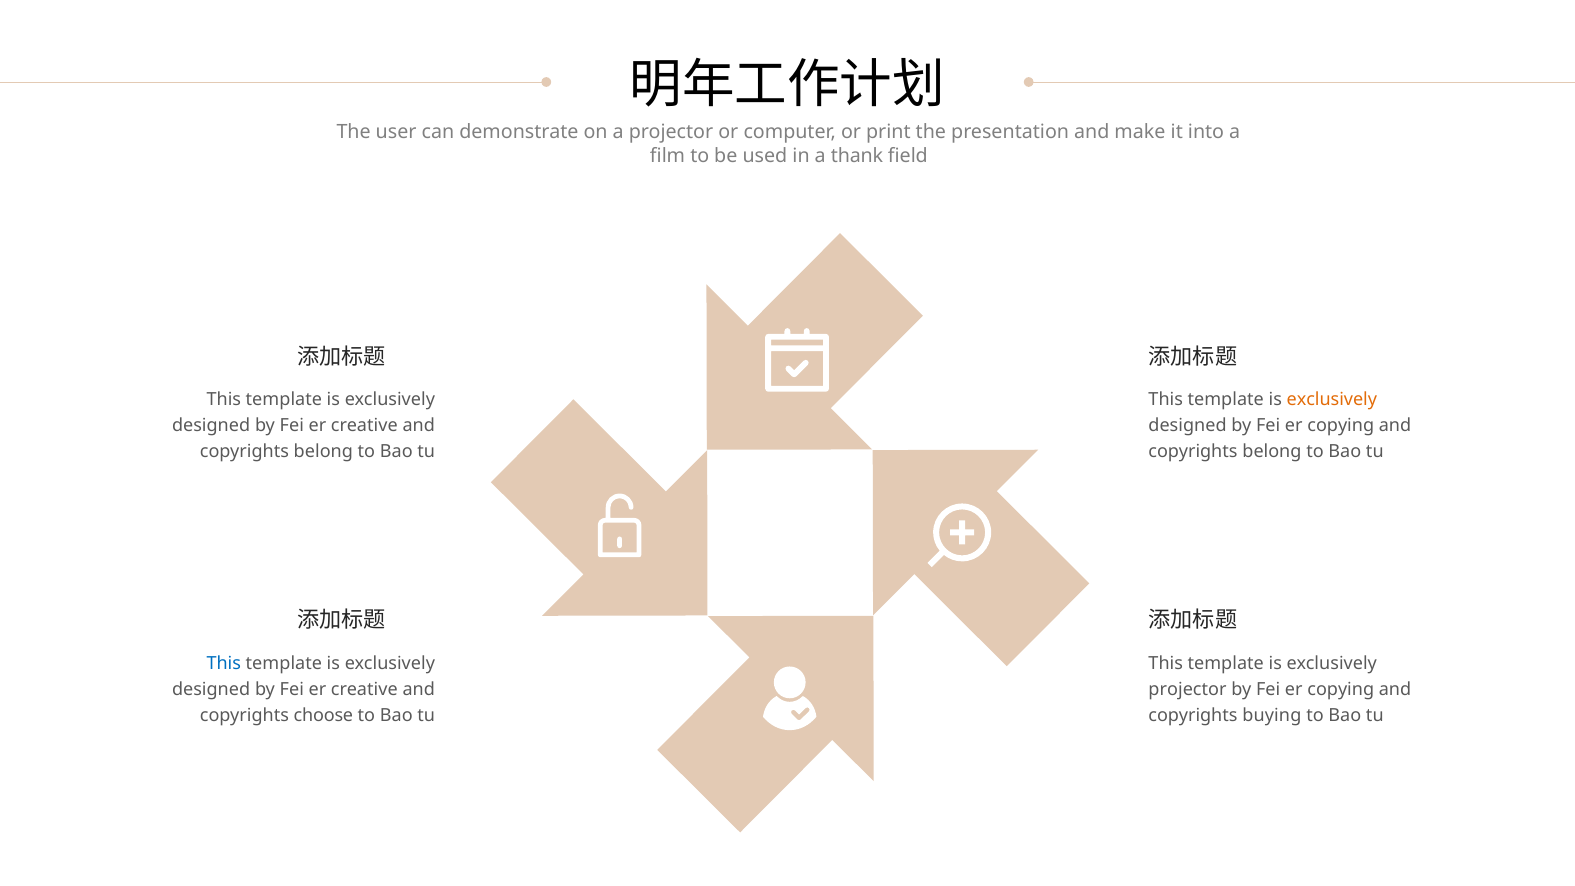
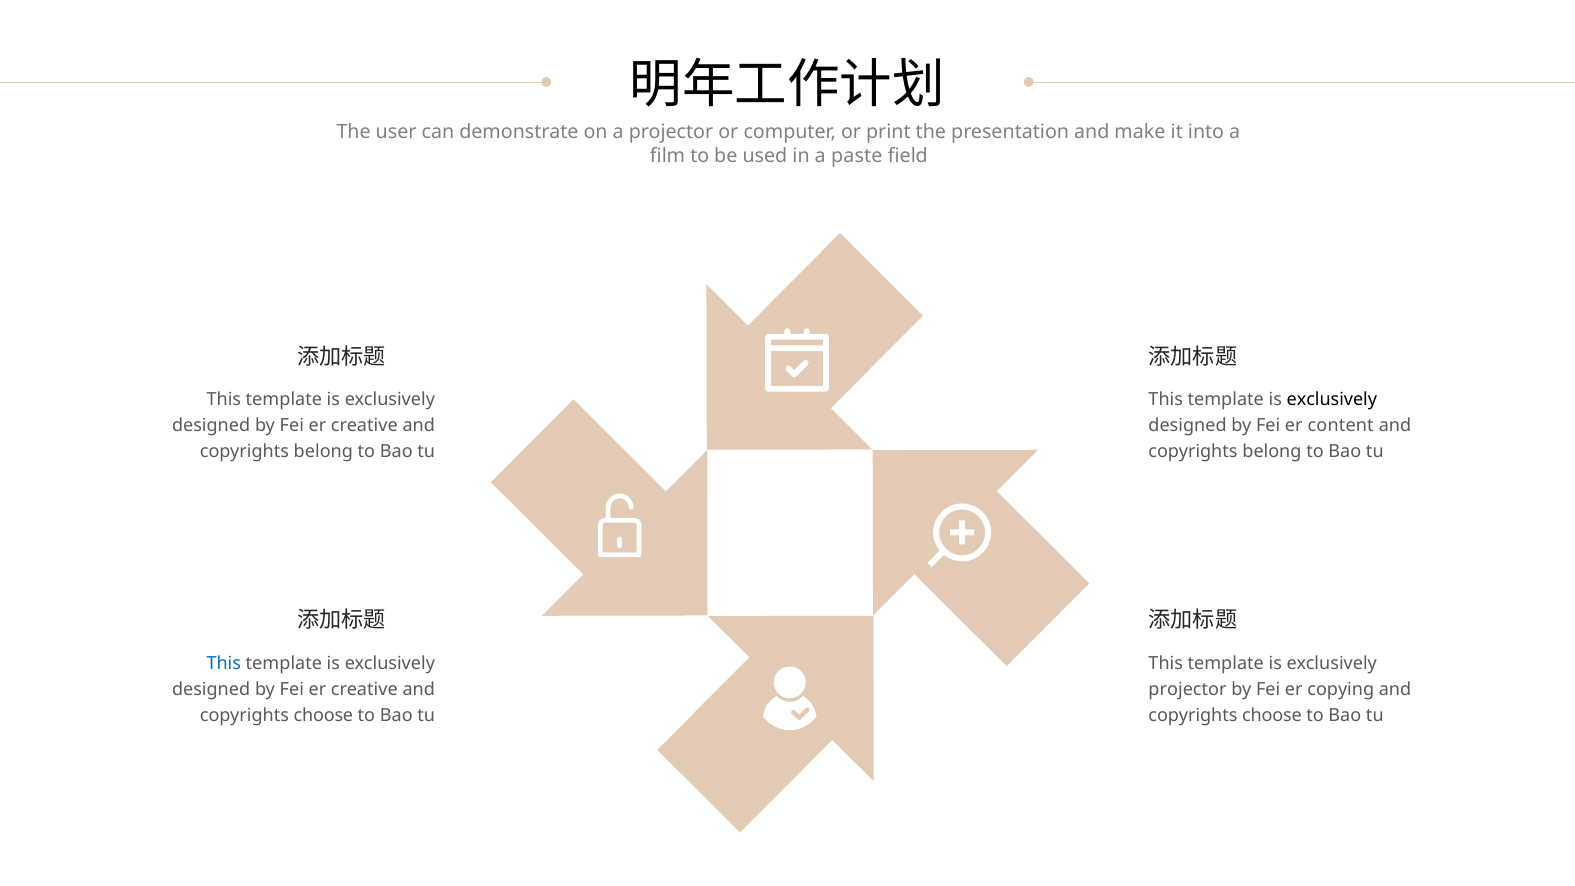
thank: thank -> paste
exclusively at (1332, 400) colour: orange -> black
copying at (1341, 426): copying -> content
buying at (1272, 715): buying -> choose
